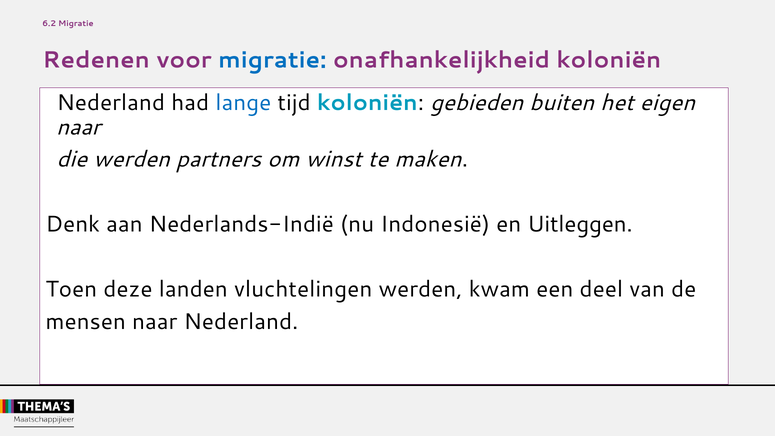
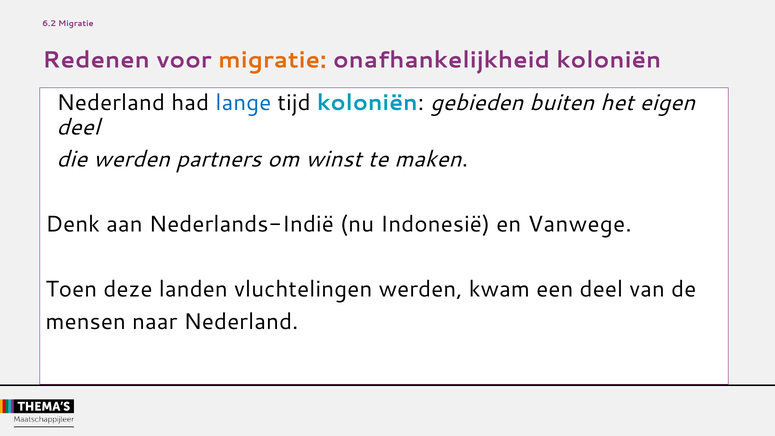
migratie at (272, 60) colour: blue -> orange
naar at (78, 127): naar -> deel
Uitleggen: Uitleggen -> Vanwege
